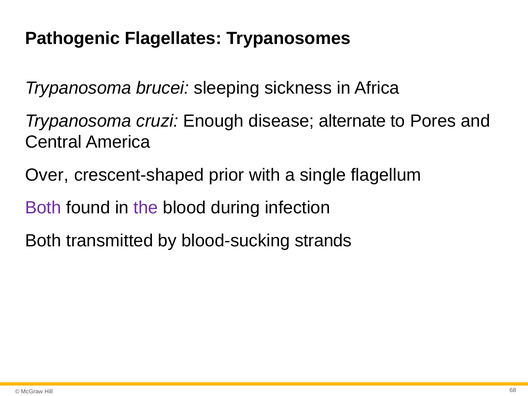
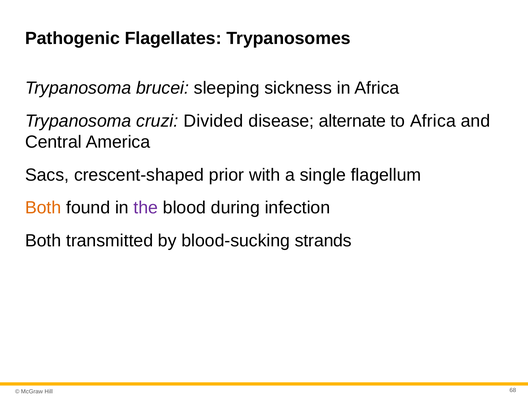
Enough: Enough -> Divided
to Pores: Pores -> Africa
Over: Over -> Sacs
Both at (43, 208) colour: purple -> orange
